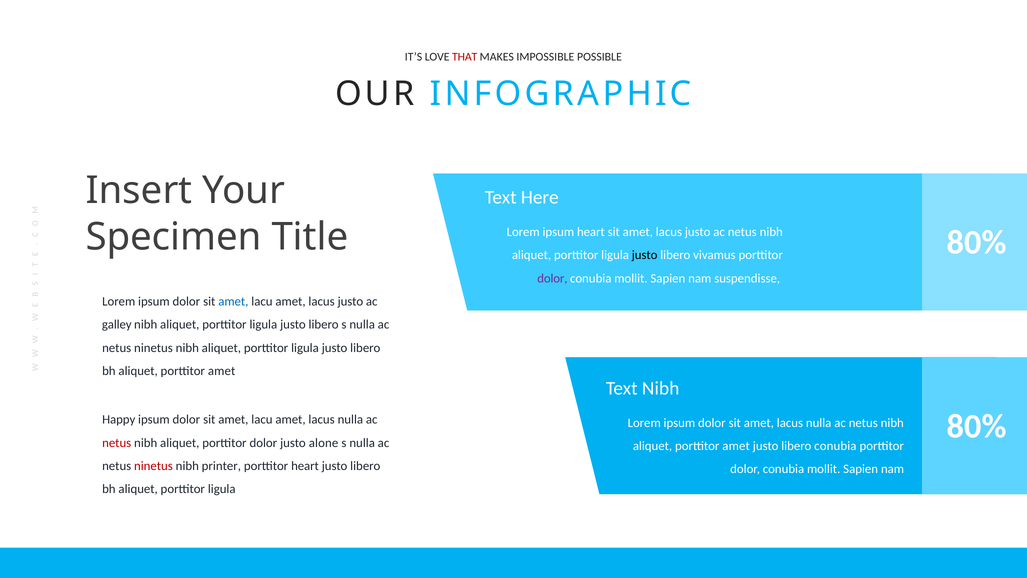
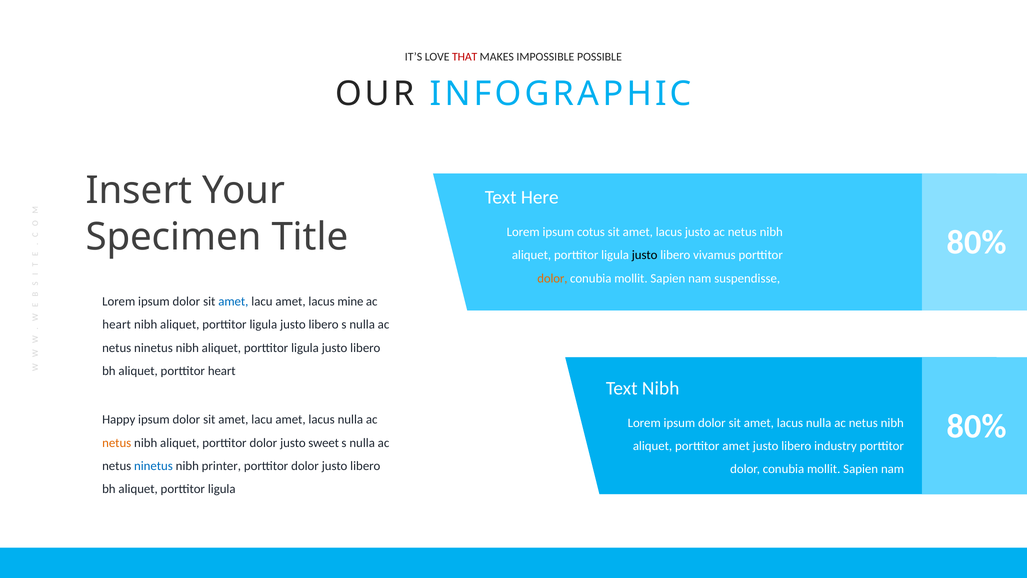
ipsum heart: heart -> cotus
dolor at (552, 278) colour: purple -> orange
lacu amet lacus justo: justo -> mine
galley at (117, 325): galley -> heart
bh aliquet porttitor amet: amet -> heart
netus at (117, 443) colour: red -> orange
alone: alone -> sweet
libero conubia: conubia -> industry
ninetus at (153, 466) colour: red -> blue
heart at (305, 466): heart -> dolor
